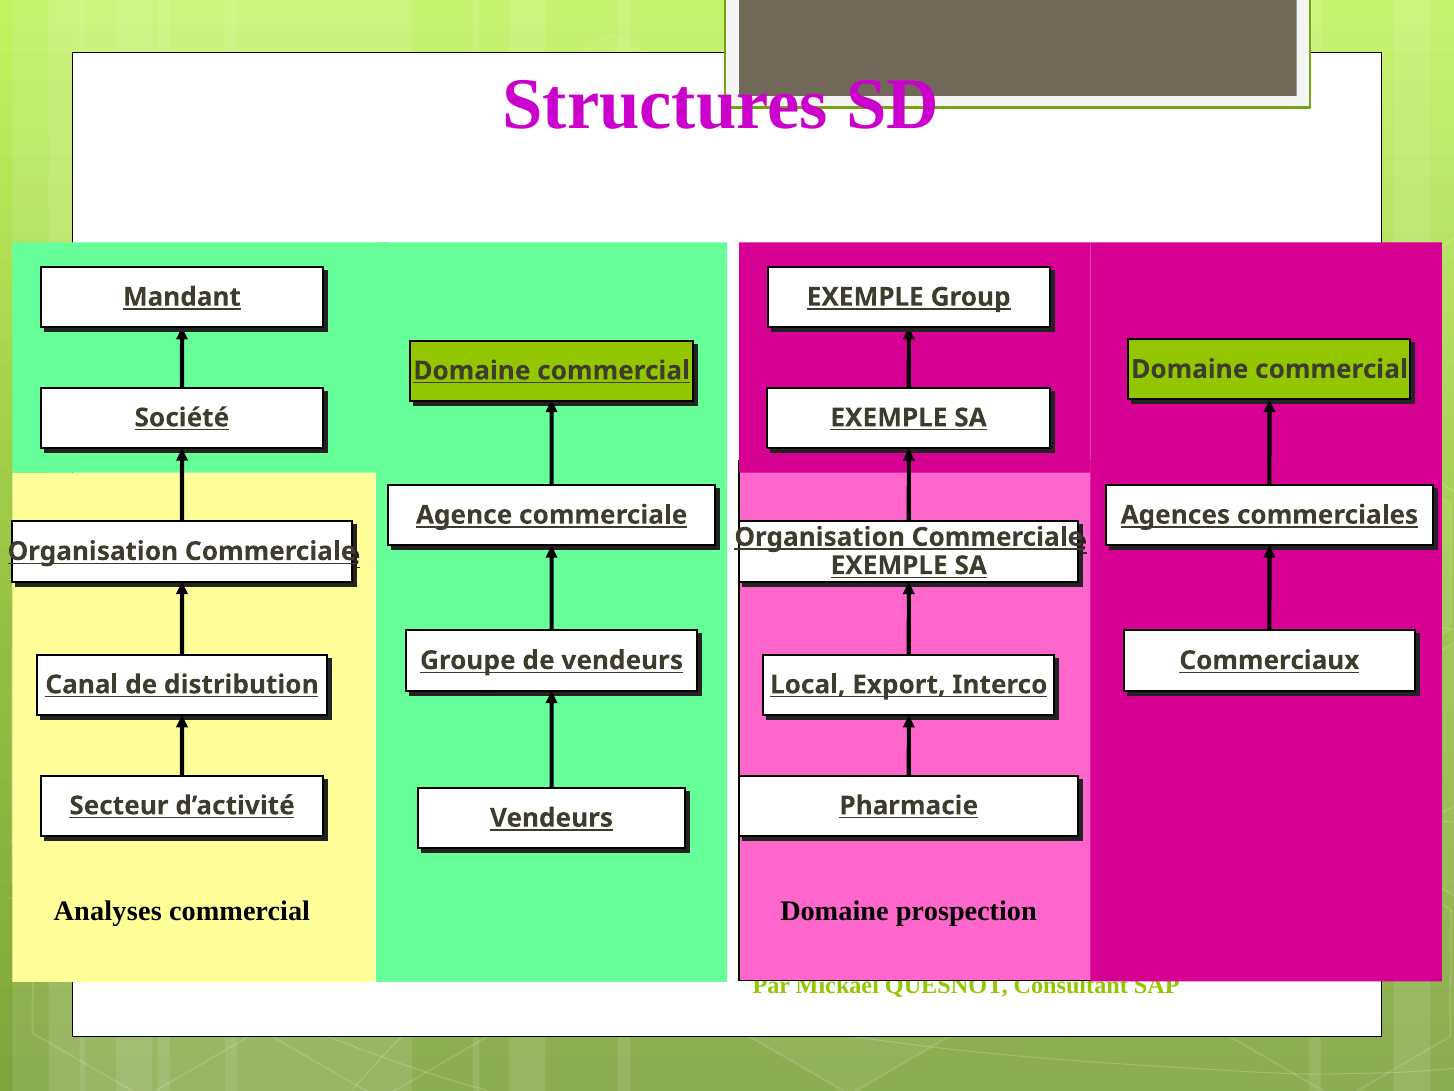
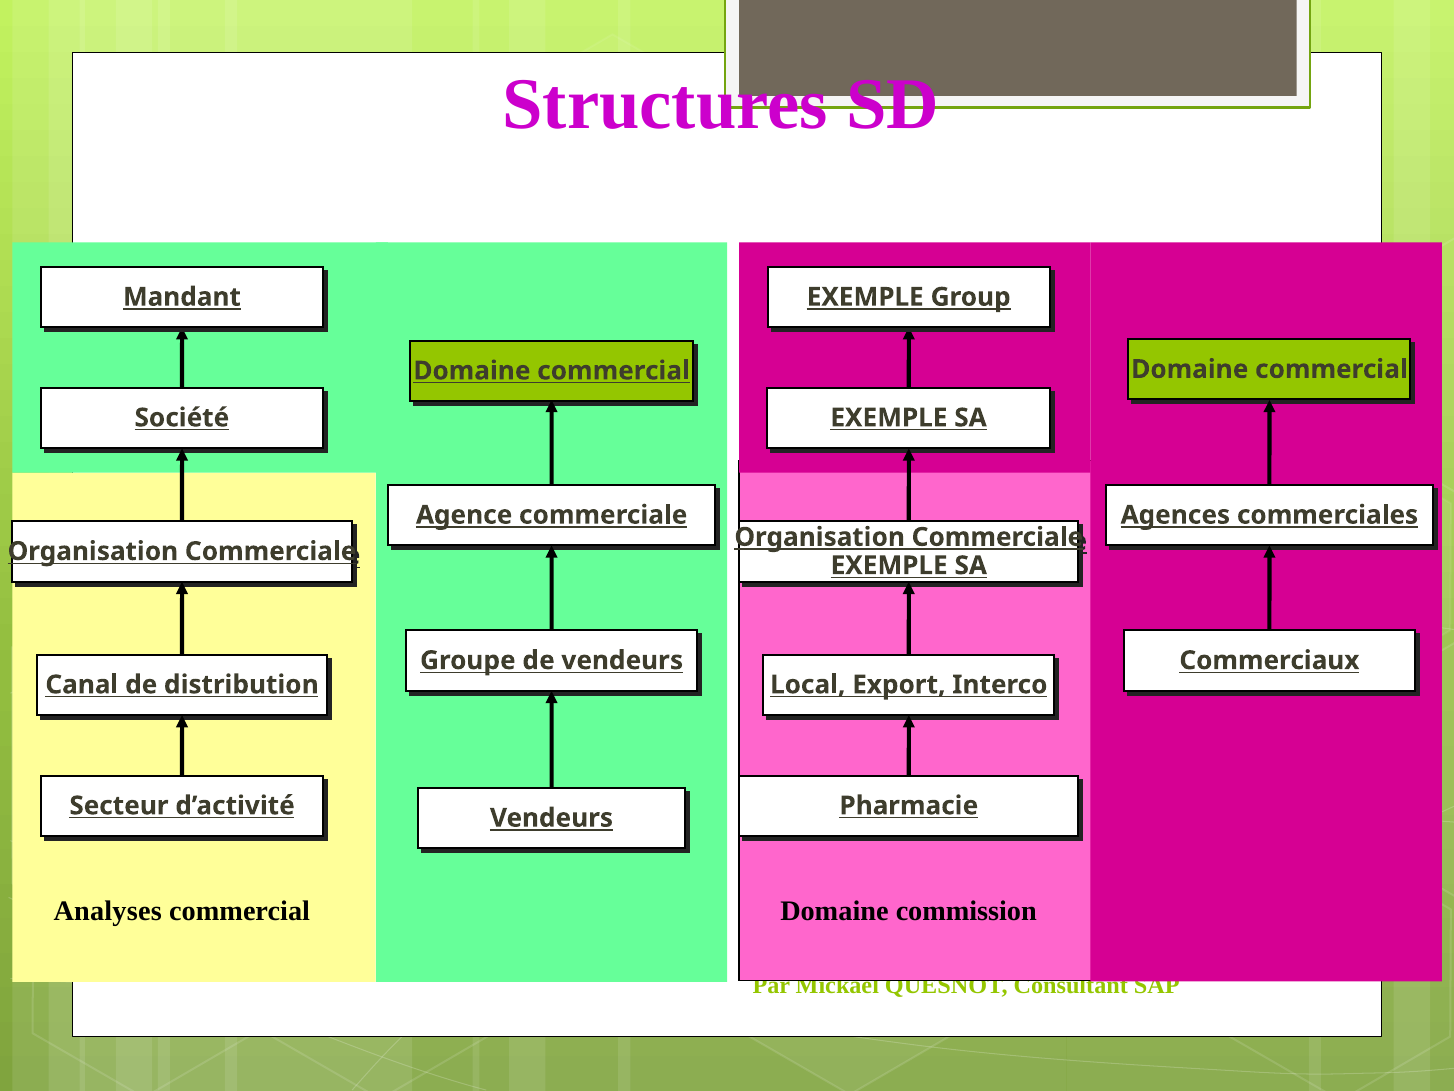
prospection: prospection -> commission
